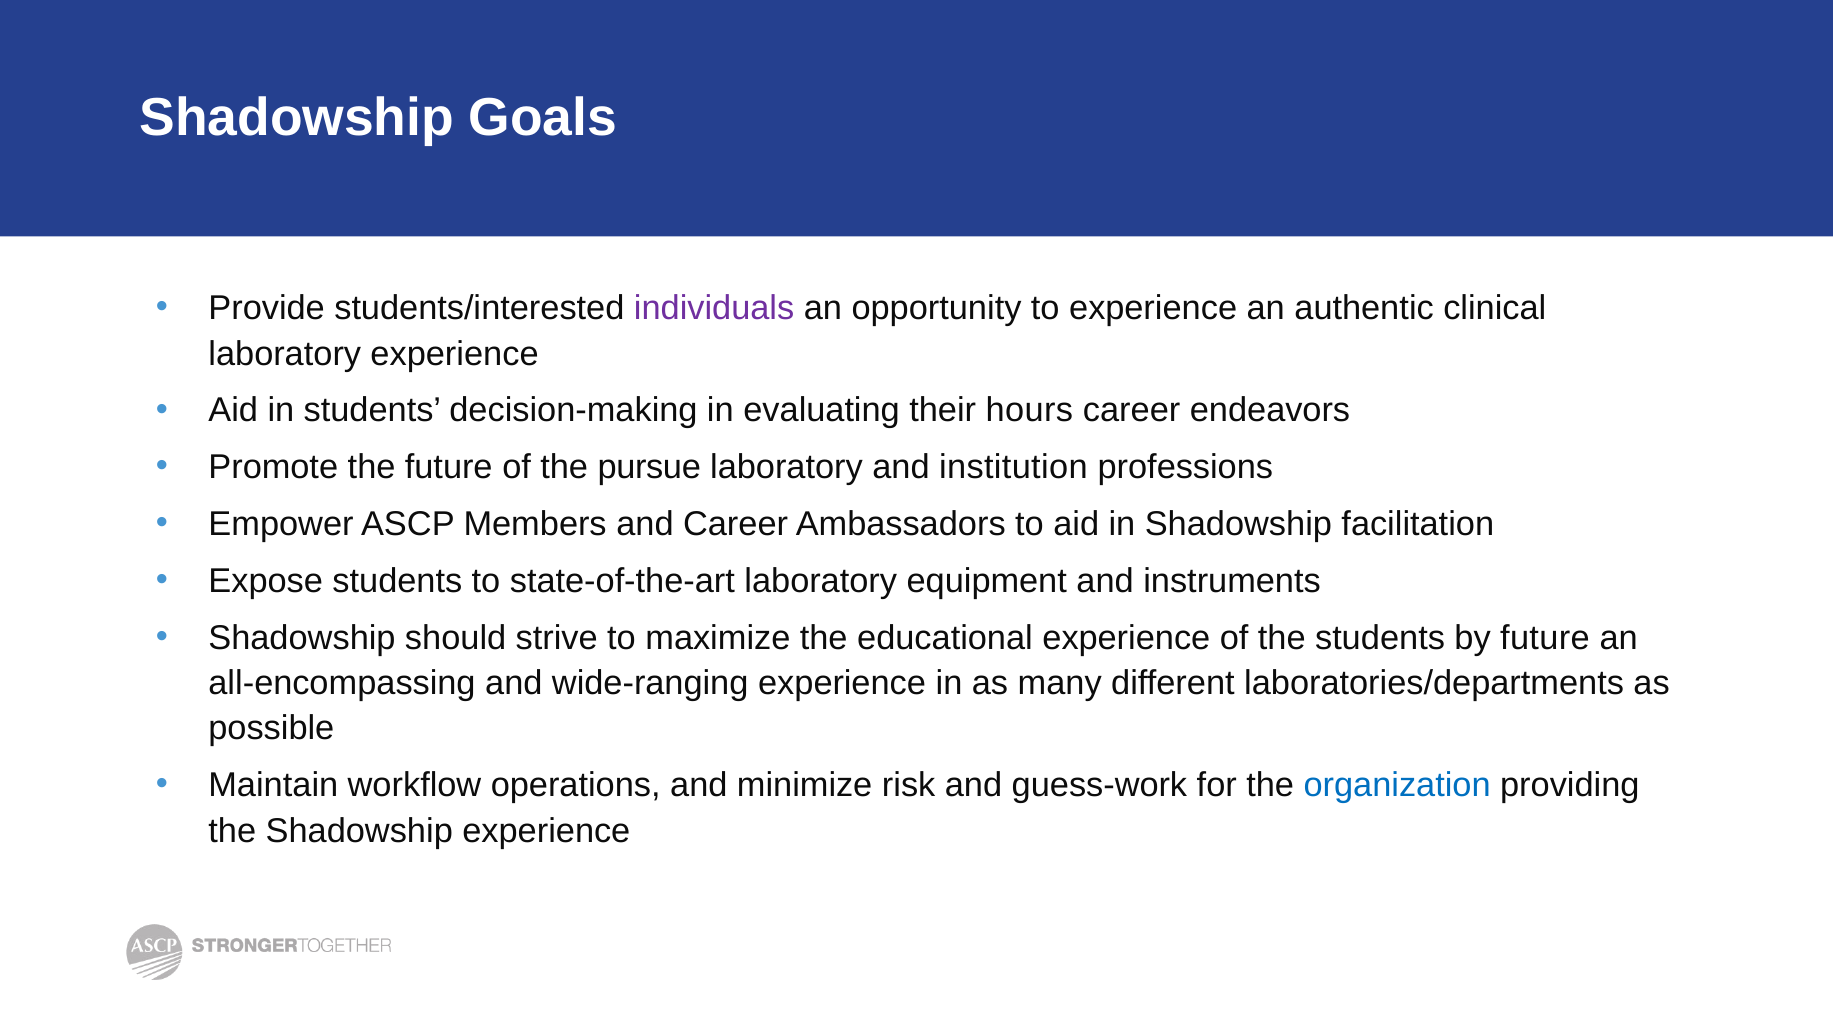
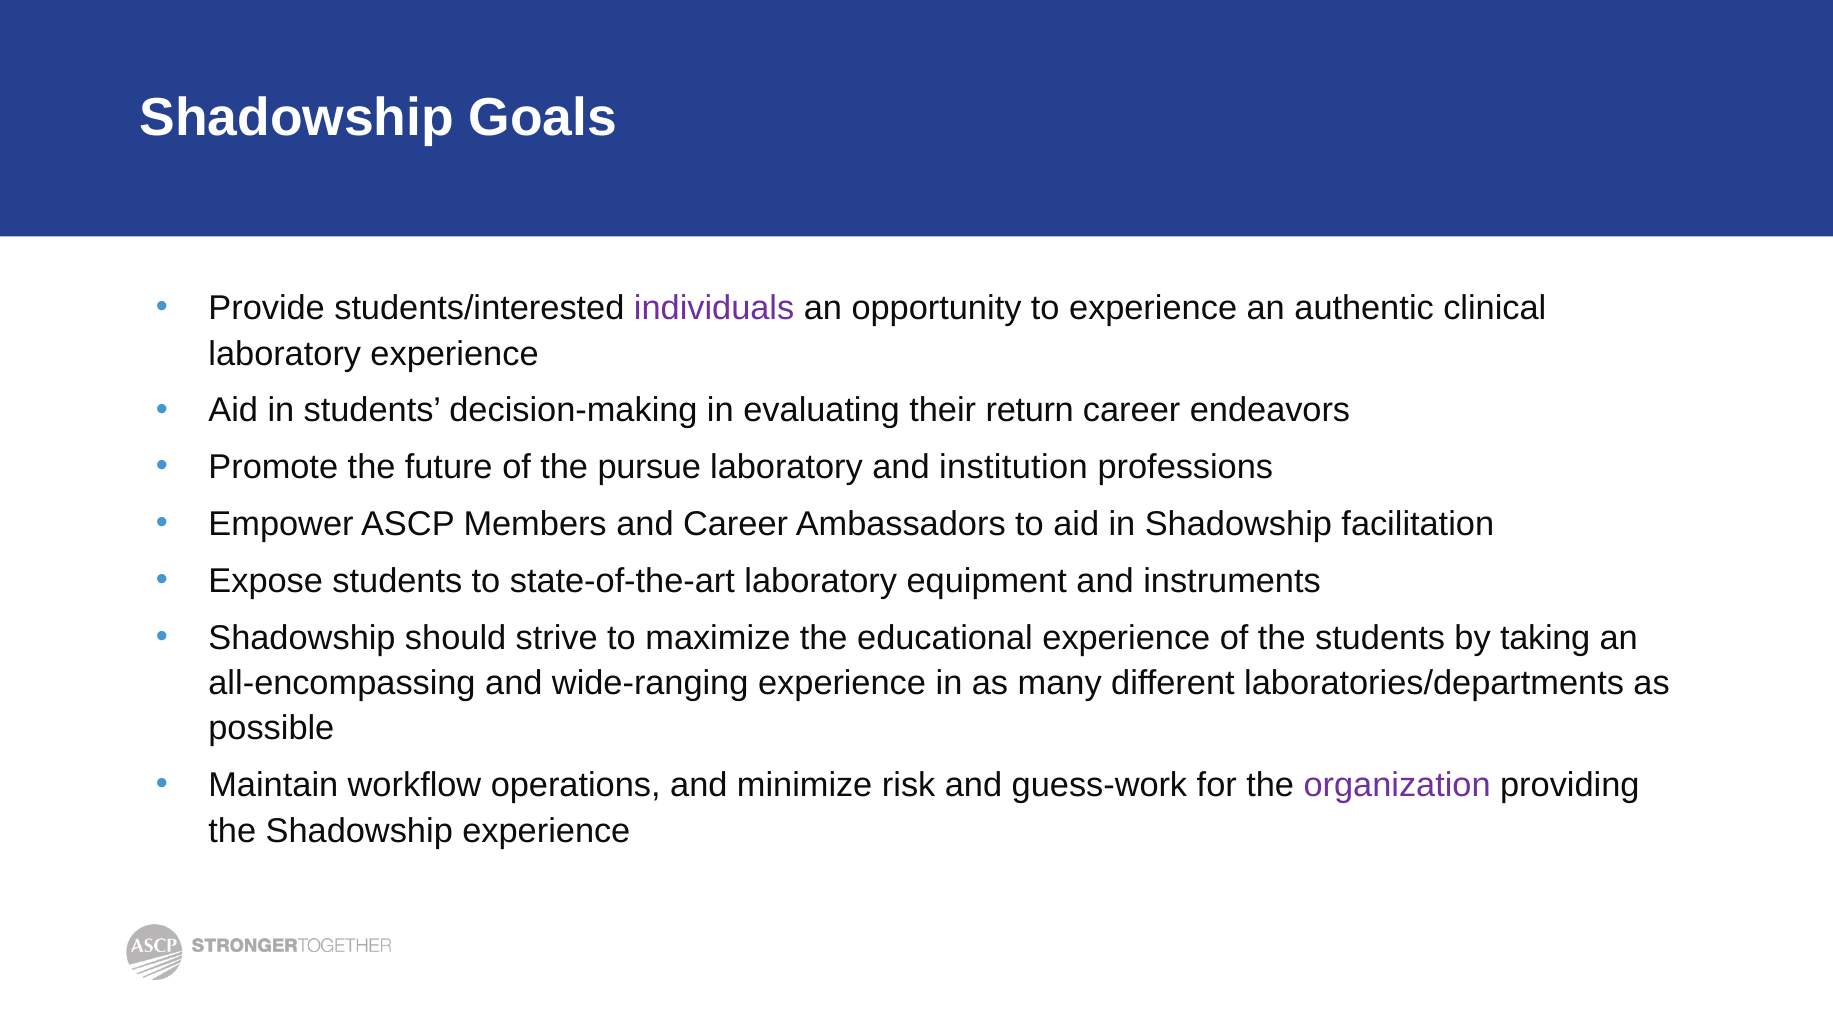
hours: hours -> return
by future: future -> taking
organization colour: blue -> purple
